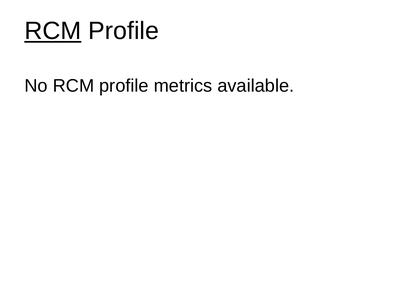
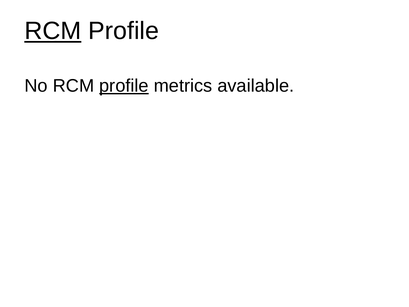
profile at (124, 86) underline: none -> present
